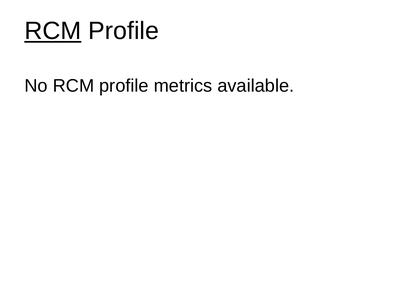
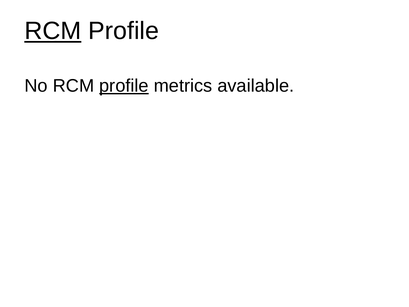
profile at (124, 86) underline: none -> present
